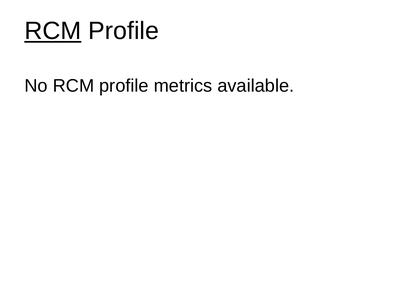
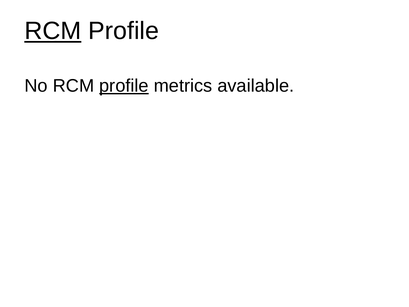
profile at (124, 86) underline: none -> present
